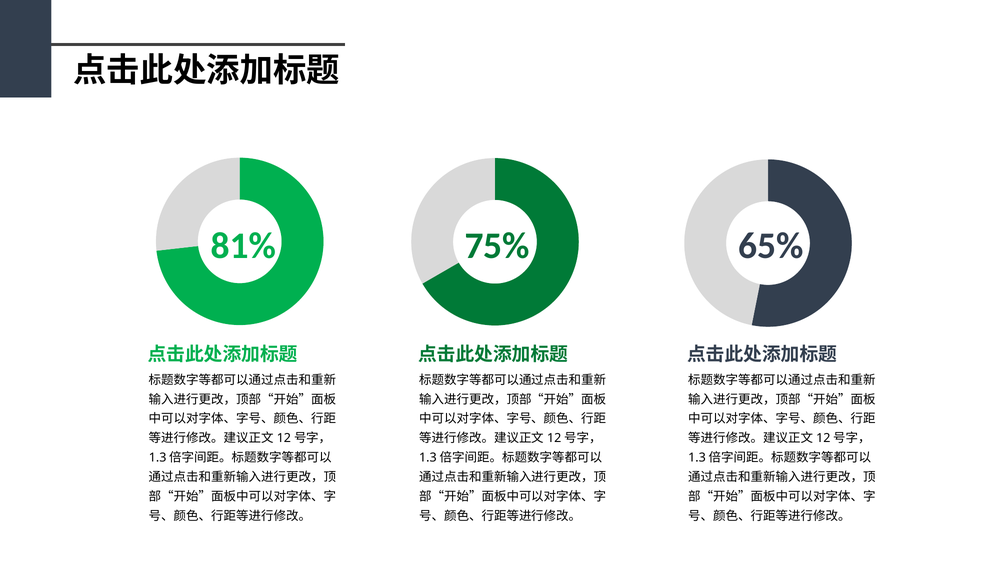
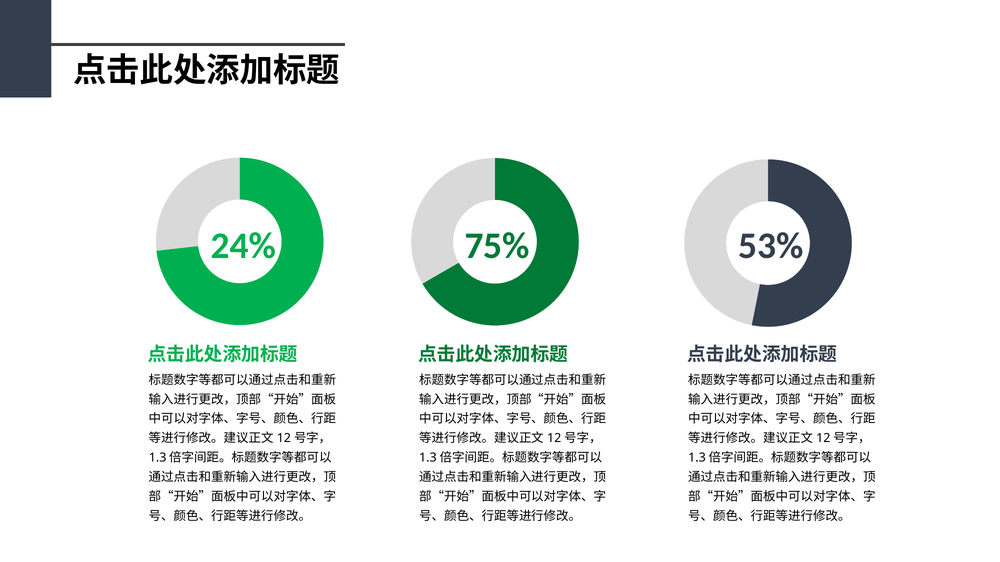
81%: 81% -> 24%
65%: 65% -> 53%
